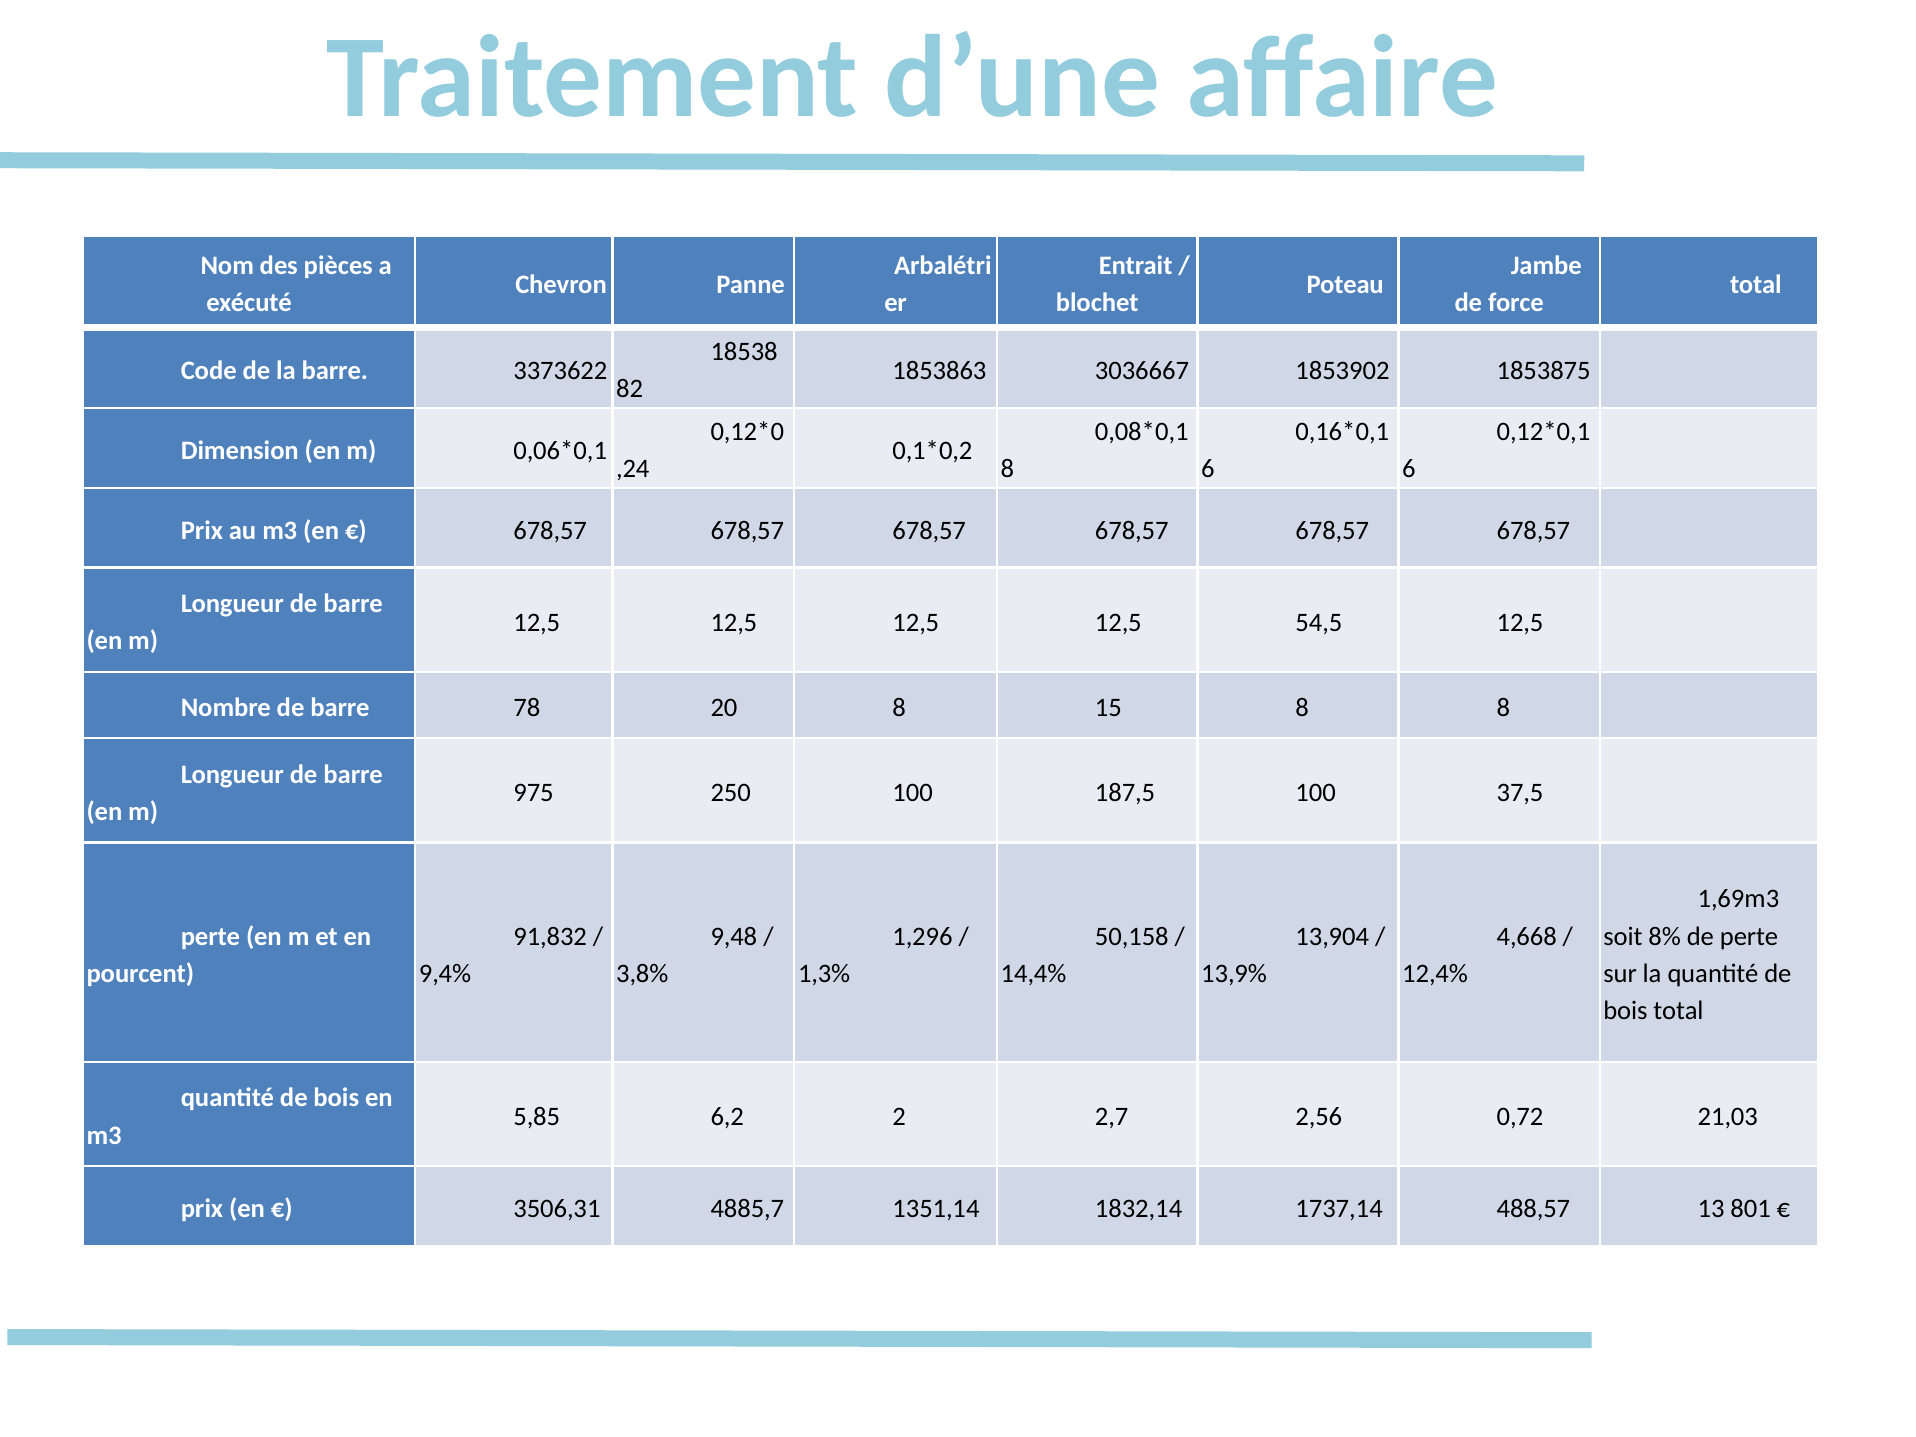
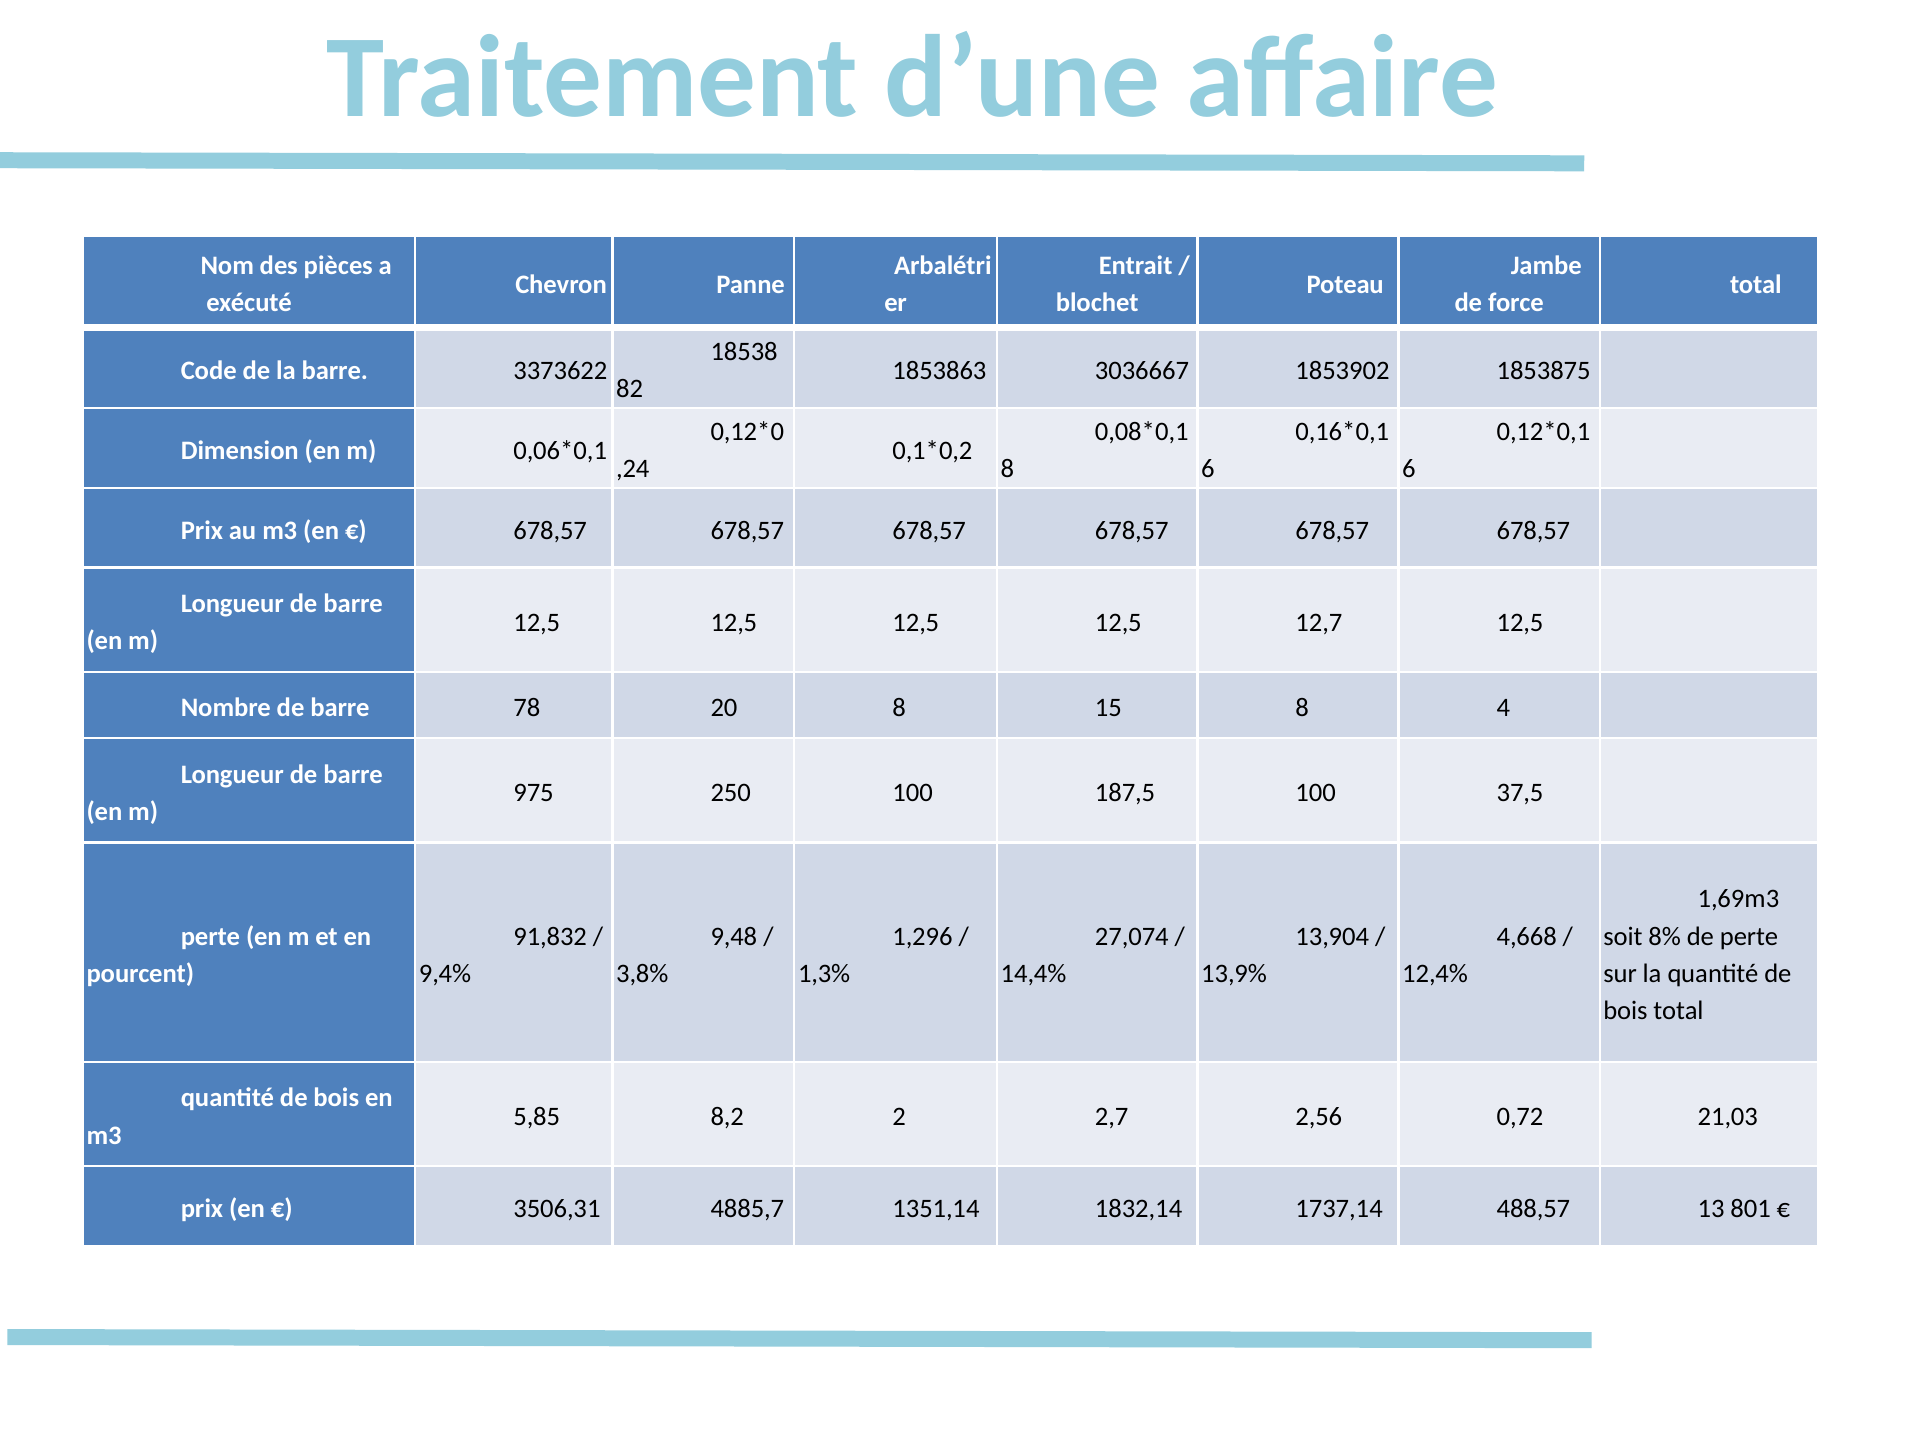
54,5: 54,5 -> 12,7
8 8: 8 -> 4
50,158: 50,158 -> 27,074
6,2: 6,2 -> 8,2
